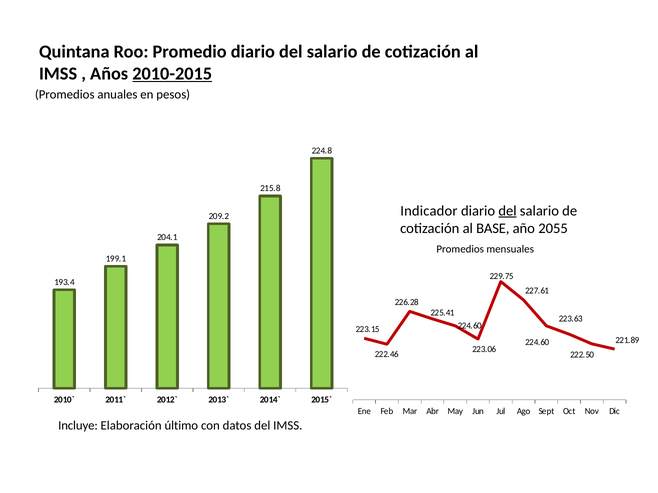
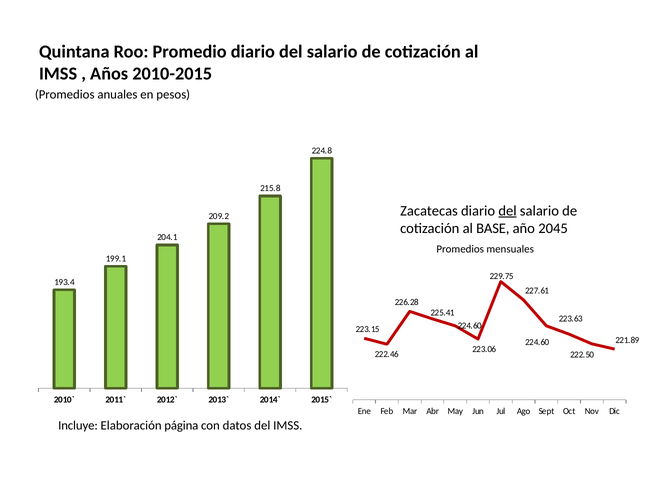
2010-2015 underline: present -> none
Indicador: Indicador -> Zacatecas
2055: 2055 -> 2045
último: último -> página
